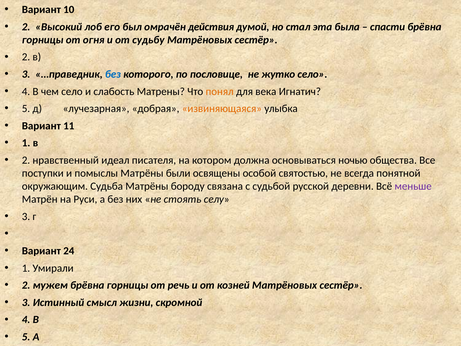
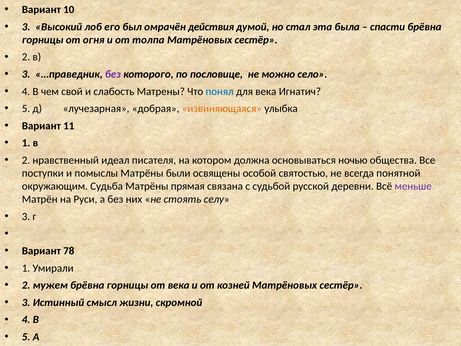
2 at (26, 27): 2 -> 3
судьбу: судьбу -> толпа
без at (113, 74) colour: blue -> purple
жутко: жутко -> можно
чем село: село -> свой
понял colour: orange -> blue
бороду: бороду -> прямая
24: 24 -> 78
от речь: речь -> века
